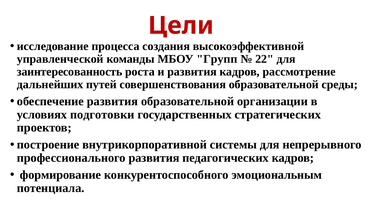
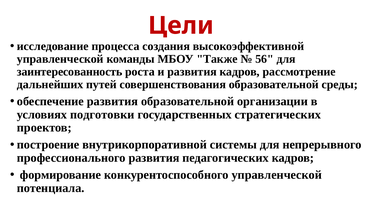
Групп: Групп -> Также
22: 22 -> 56
конкурентоспособного эмоциональным: эмоциональным -> управленческой
